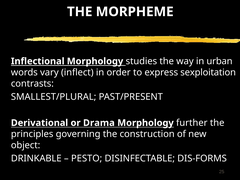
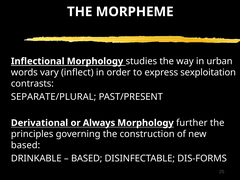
SMALLEST/PLURAL: SMALLEST/PLURAL -> SEPARATE/PLURAL
Drama: Drama -> Always
object at (26, 145): object -> based
PESTO at (87, 158): PESTO -> BASED
